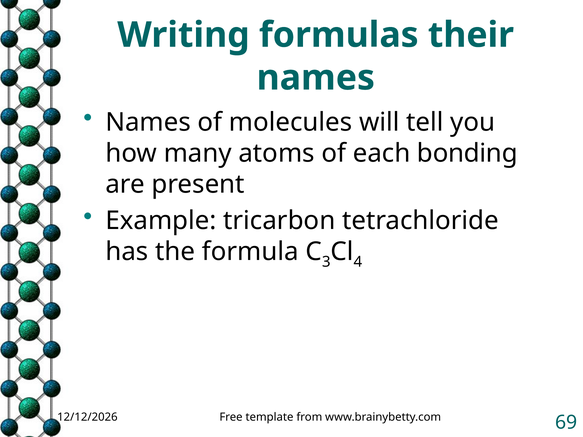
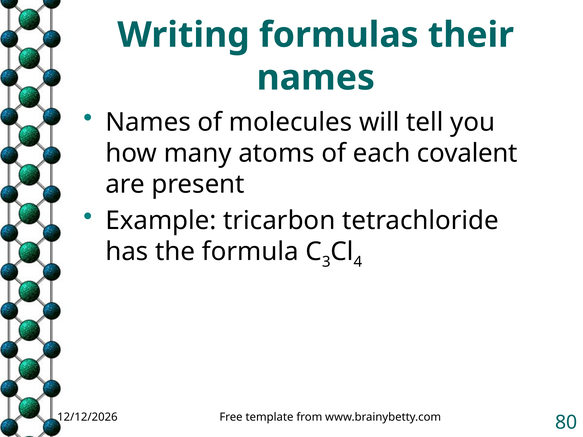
bonding: bonding -> covalent
69: 69 -> 80
